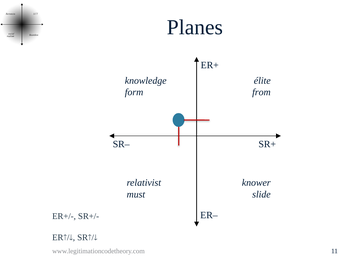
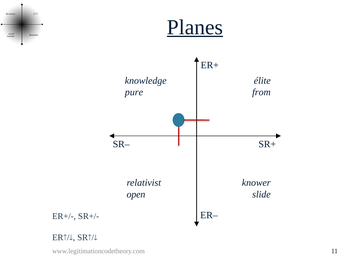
Planes underline: none -> present
form: form -> pure
must: must -> open
